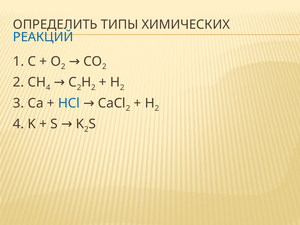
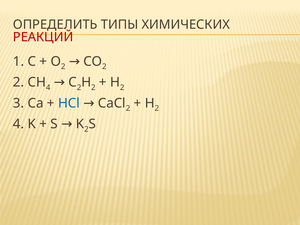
РЕАКЦИЙ colour: blue -> red
